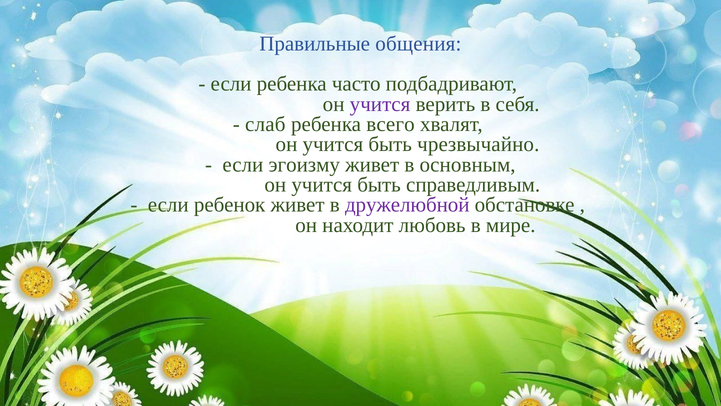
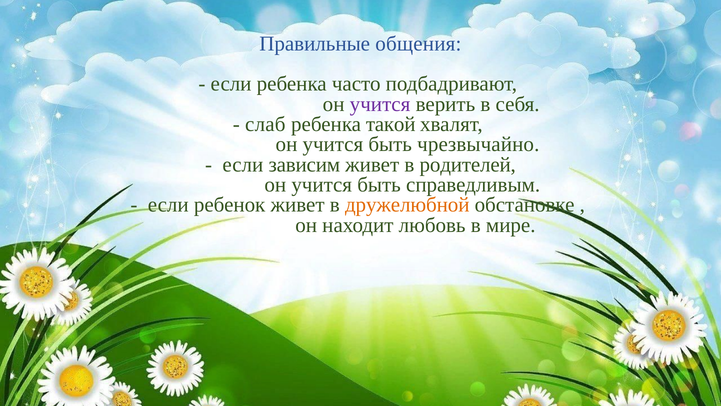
всего: всего -> такой
эгоизму: эгоизму -> зависим
основным: основным -> родителей
дружелюбной colour: purple -> orange
